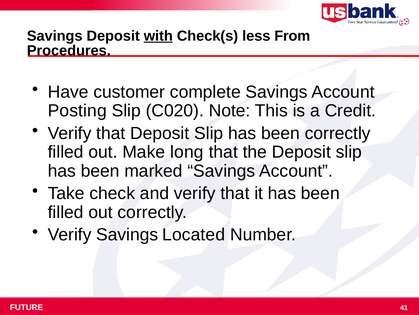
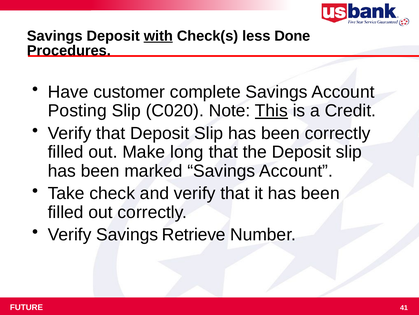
From: From -> Done
This underline: none -> present
Located: Located -> Retrieve
